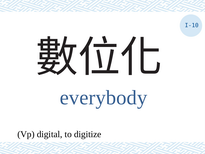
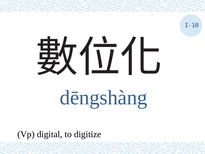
everybody: everybody -> dēngshàng
